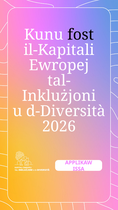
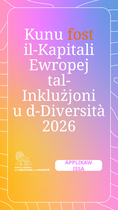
fost colour: black -> orange
